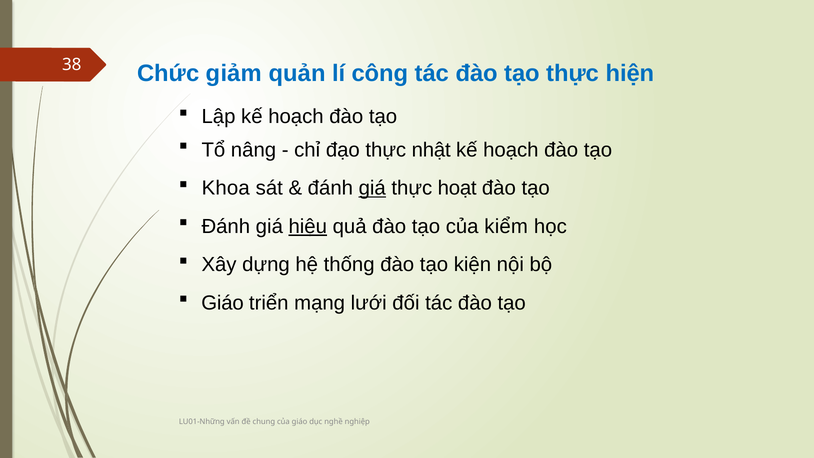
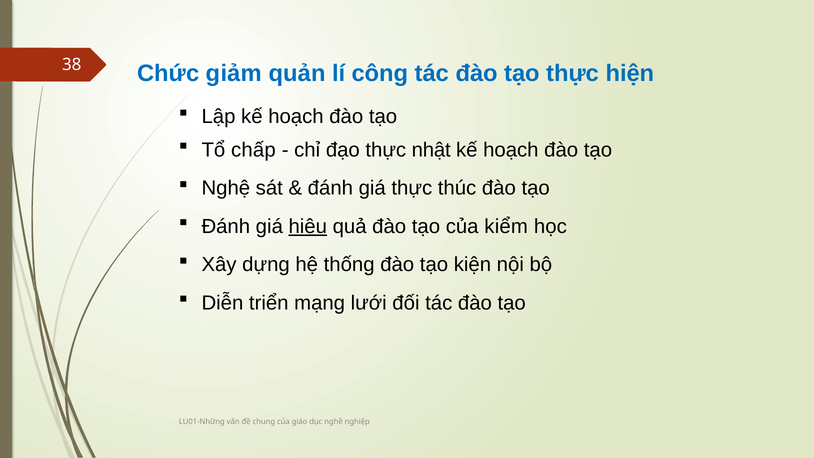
nâng: nâng -> chấp
Khoa: Khoa -> Nghệ
giá at (372, 188) underline: present -> none
hoạt: hoạt -> thúc
Giáo at (223, 303): Giáo -> Diễn
